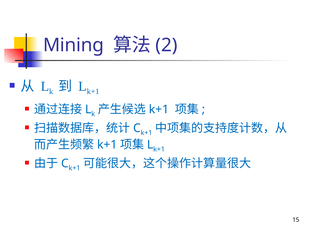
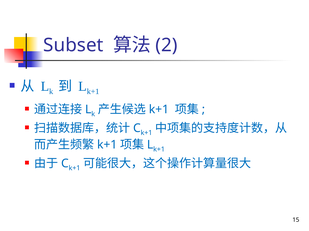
Mining: Mining -> Subset
